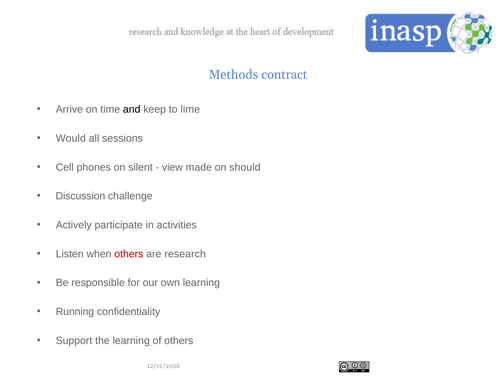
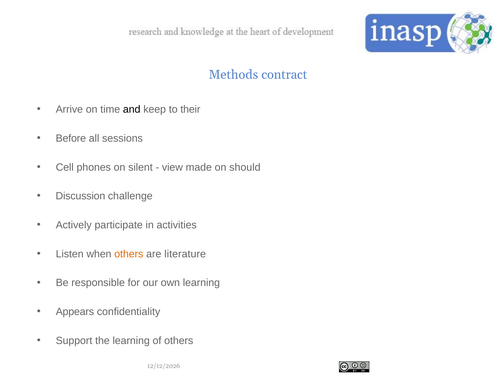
lime: lime -> their
Would: Would -> Before
others at (129, 254) colour: red -> orange
research: research -> literature
Running: Running -> Appears
